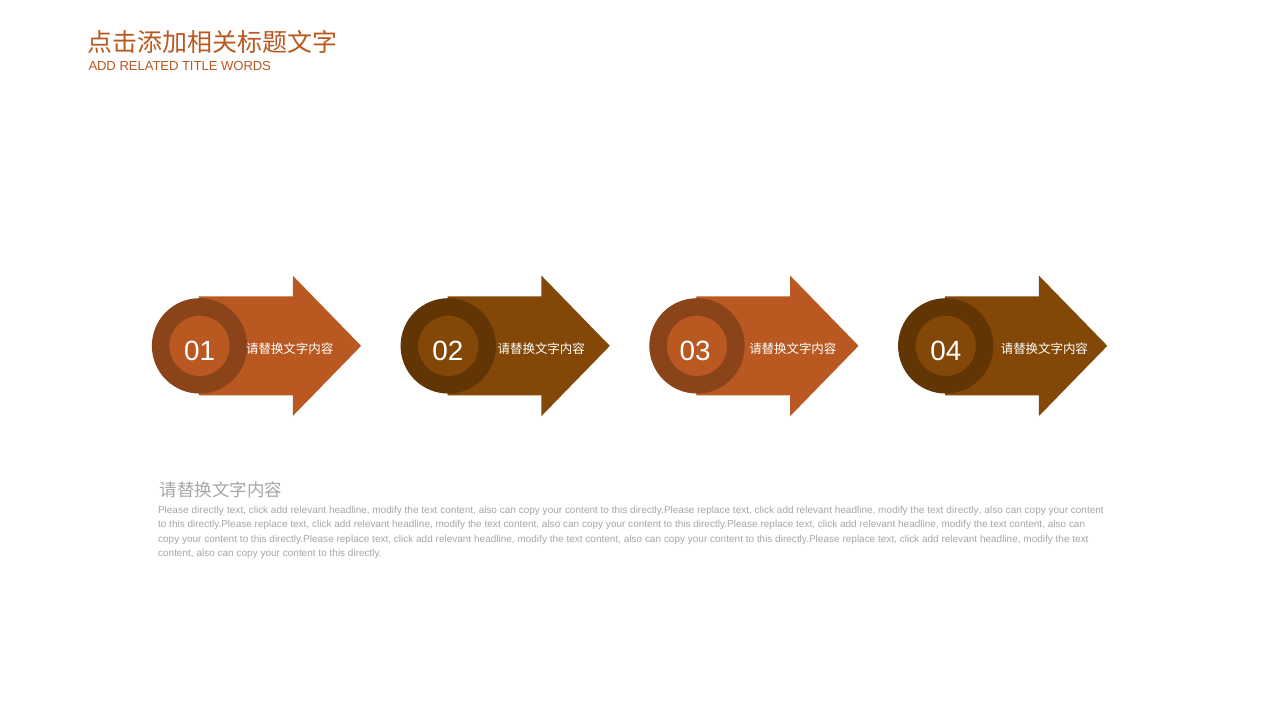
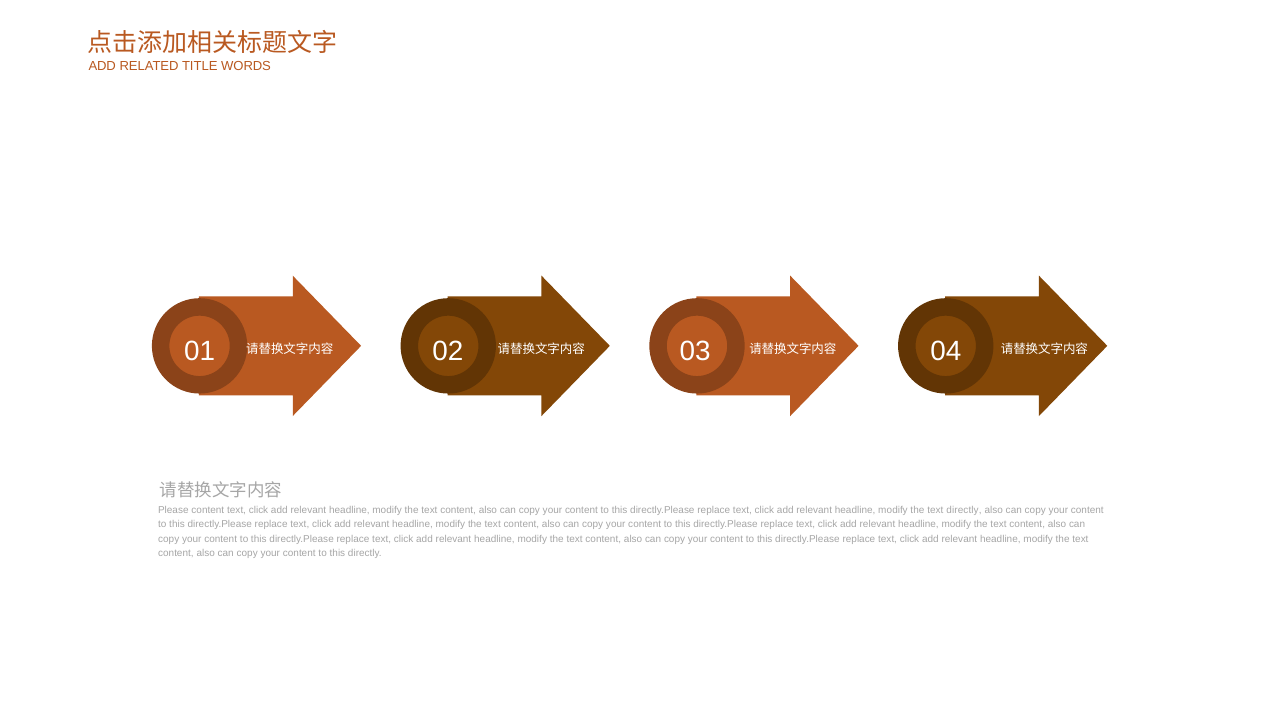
Please directly: directly -> content
